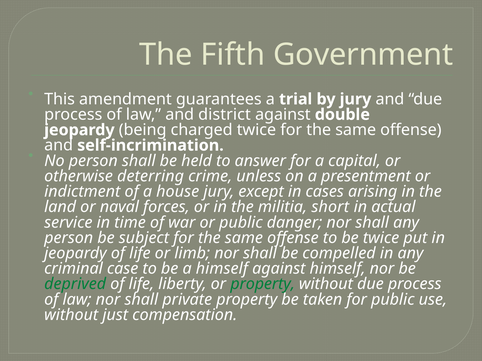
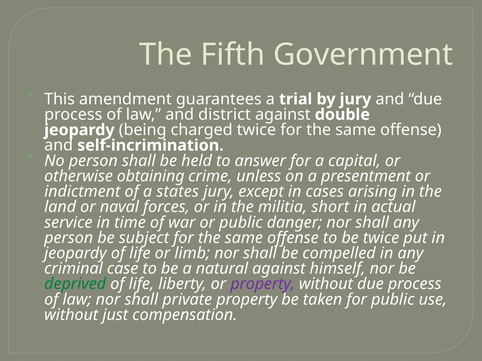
deterring: deterring -> obtaining
house: house -> states
a himself: himself -> natural
property at (263, 284) colour: green -> purple
